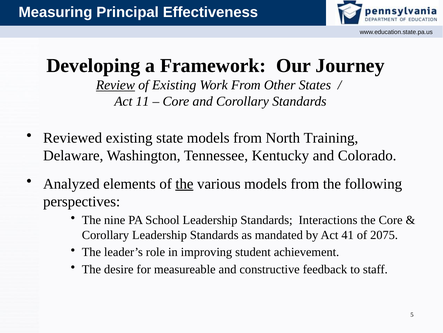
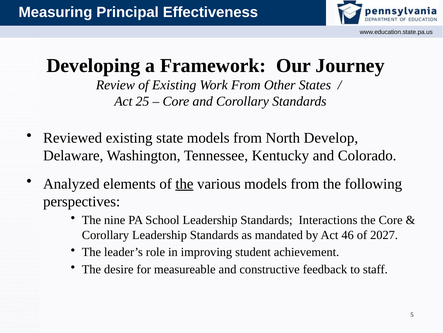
Review underline: present -> none
11: 11 -> 25
Training: Training -> Develop
41: 41 -> 46
2075: 2075 -> 2027
